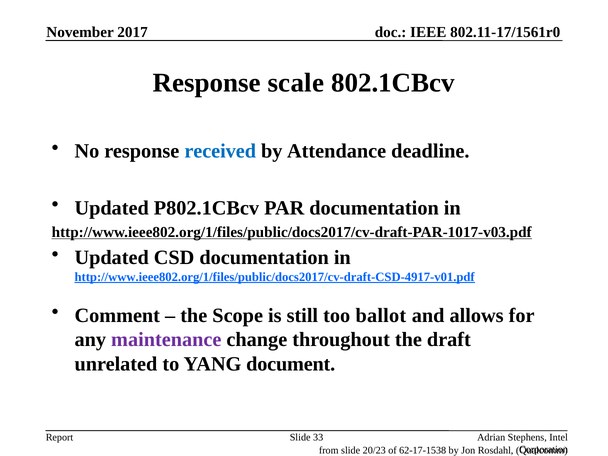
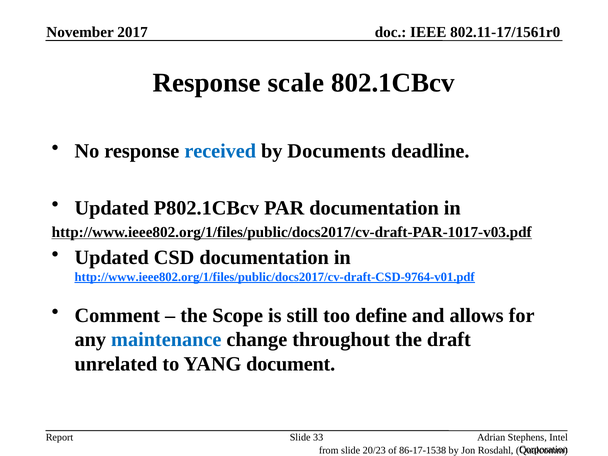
Attendance: Attendance -> Documents
http://www.ieee802.org/1/files/public/docs2017/cv-draft-CSD-4917-v01.pdf: http://www.ieee802.org/1/files/public/docs2017/cv-draft-CSD-4917-v01.pdf -> http://www.ieee802.org/1/files/public/docs2017/cv-draft-CSD-9764-v01.pdf
ballot: ballot -> define
maintenance colour: purple -> blue
62-17-1538: 62-17-1538 -> 86-17-1538
